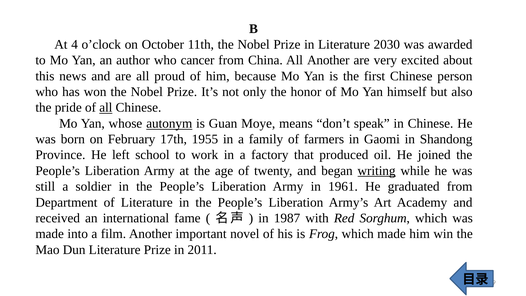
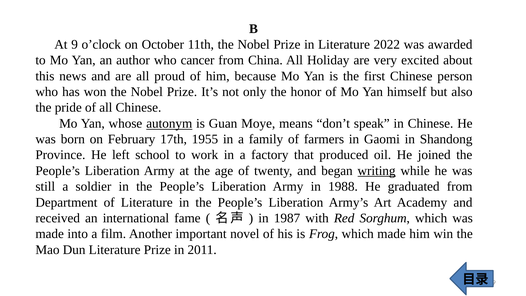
4: 4 -> 9
2030: 2030 -> 2022
All Another: Another -> Holiday
all at (106, 108) underline: present -> none
1961: 1961 -> 1988
